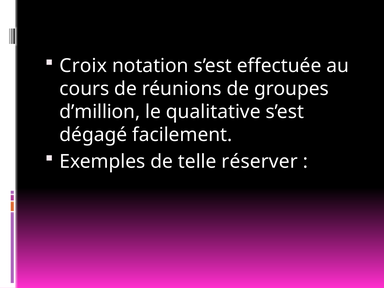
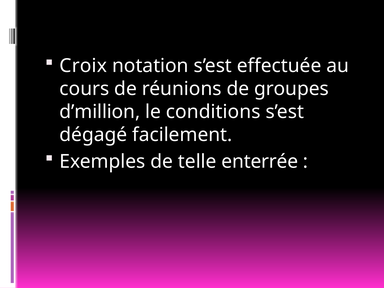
qualitative: qualitative -> conditions
réserver: réserver -> enterrée
